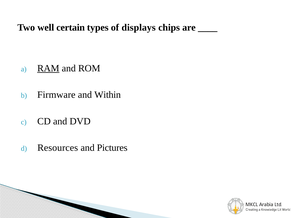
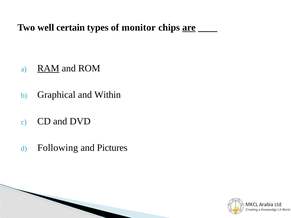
displays: displays -> monitor
are underline: none -> present
Firmware: Firmware -> Graphical
Resources: Resources -> Following
